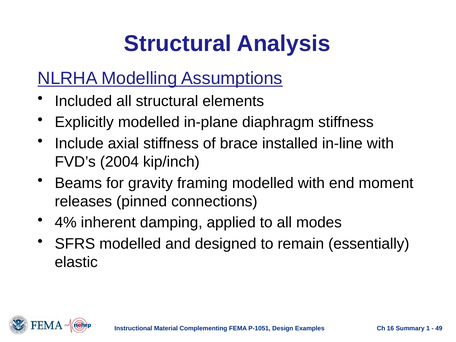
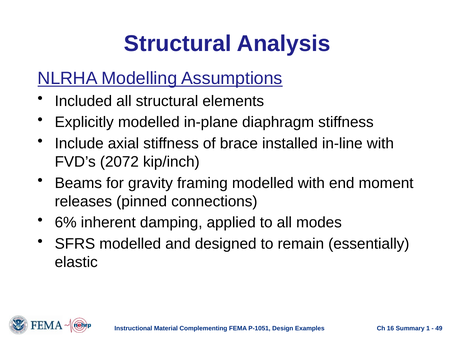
2004: 2004 -> 2072
4%: 4% -> 6%
